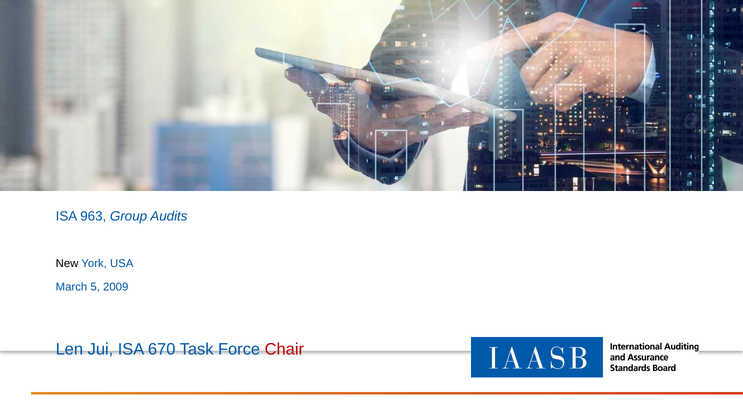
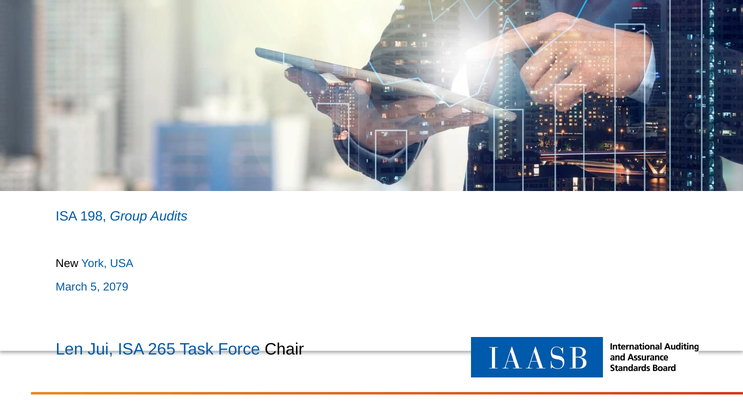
963: 963 -> 198
2009: 2009 -> 2079
670: 670 -> 265
Chair colour: red -> black
